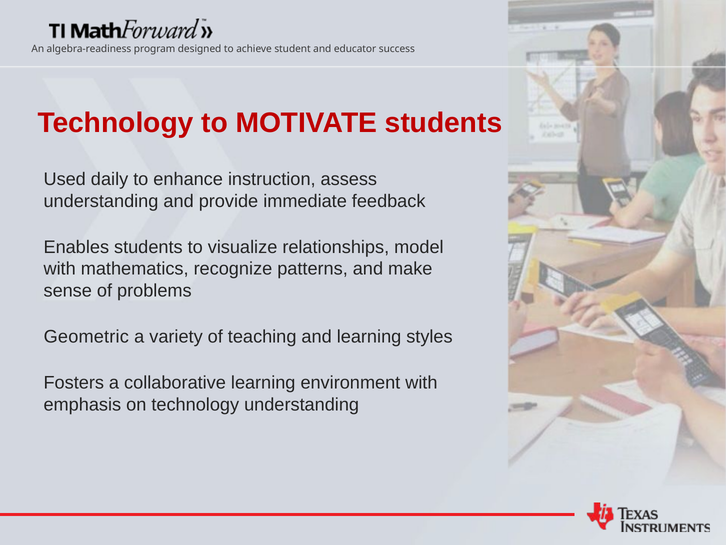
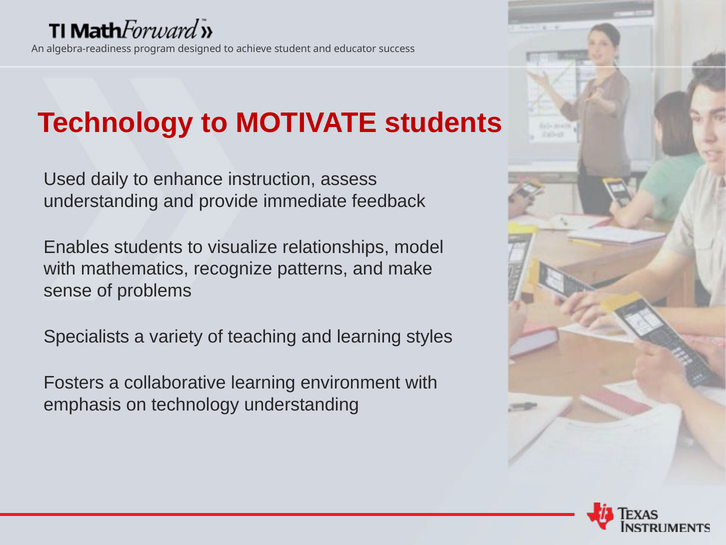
Geometric: Geometric -> Specialists
